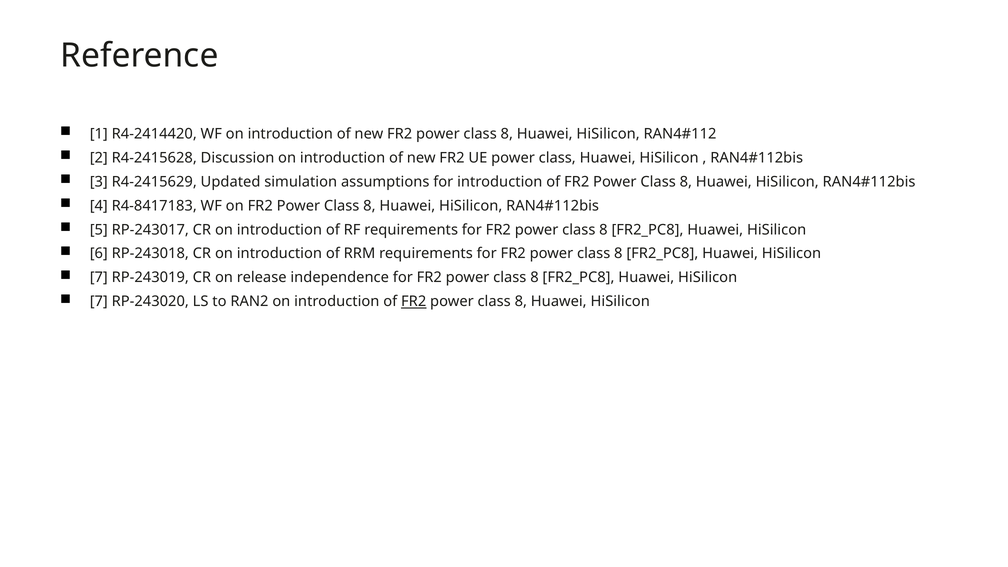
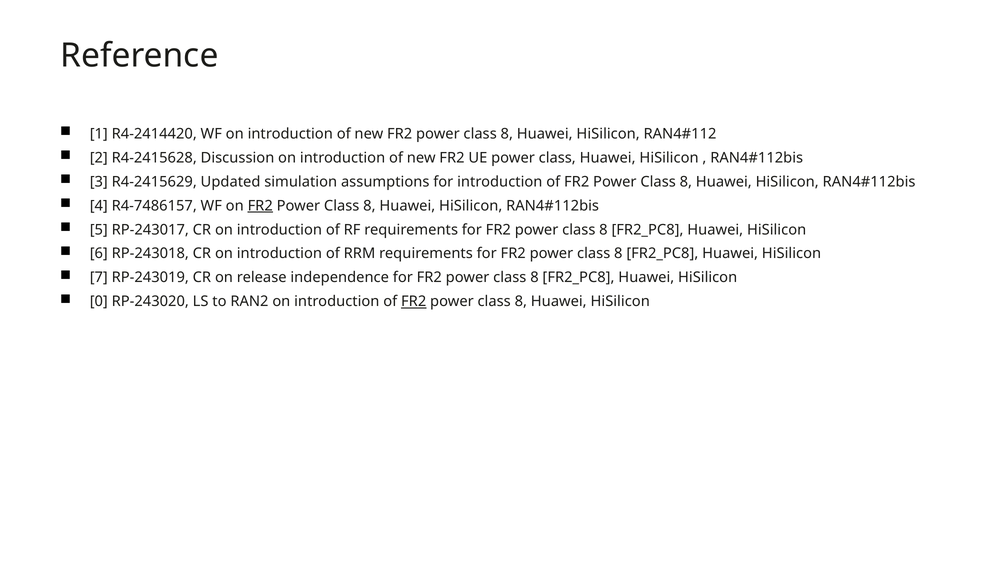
R4-8417183: R4-8417183 -> R4-7486157
FR2 at (260, 206) underline: none -> present
7 at (99, 301): 7 -> 0
